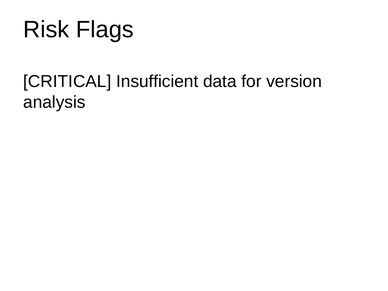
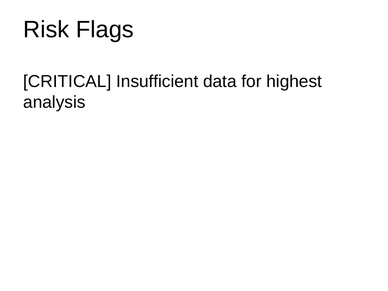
version: version -> highest
